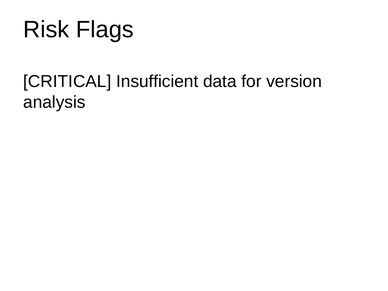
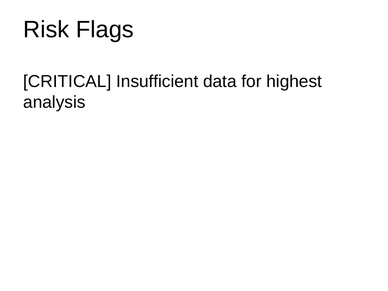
version: version -> highest
